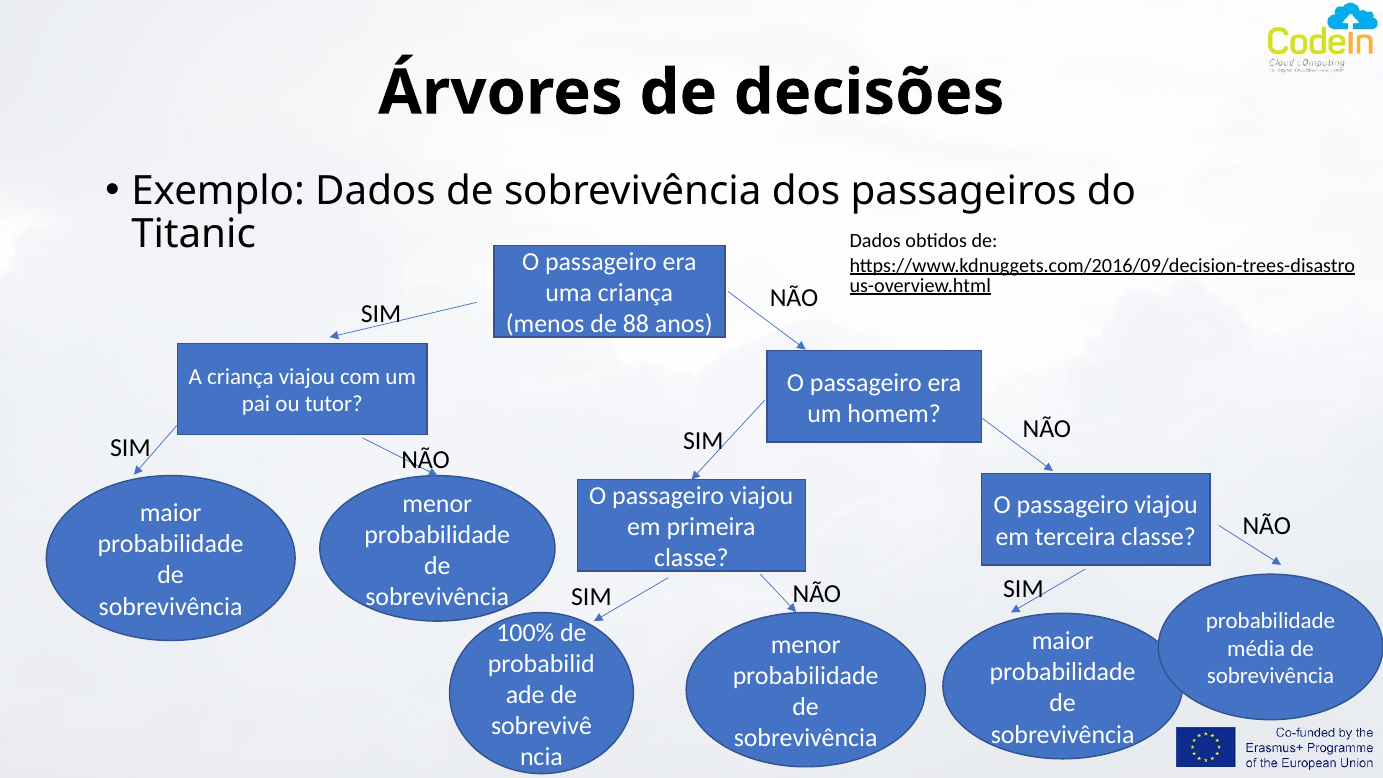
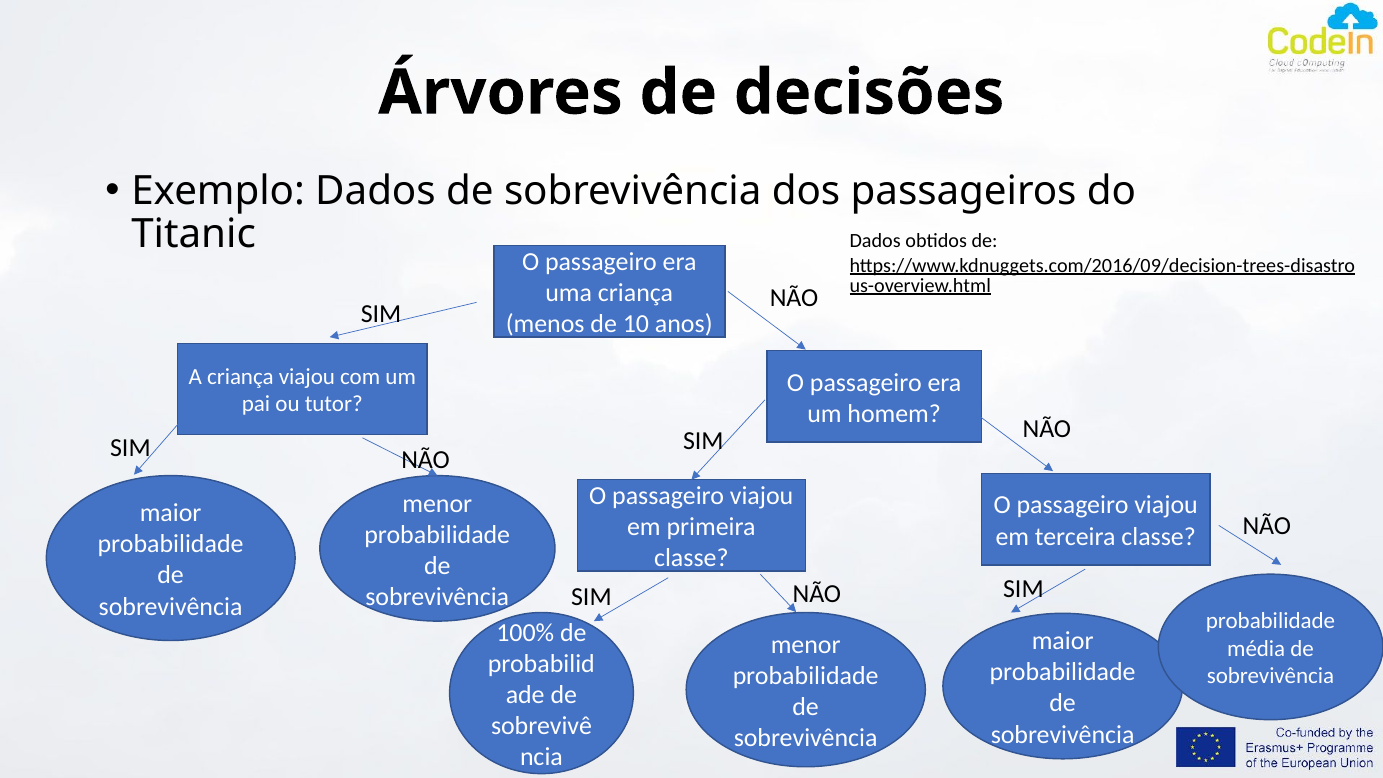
88: 88 -> 10
